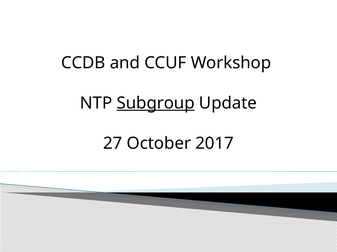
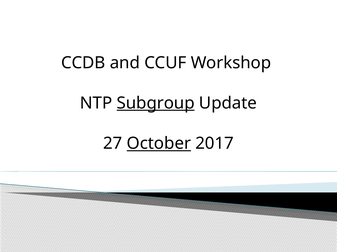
October underline: none -> present
